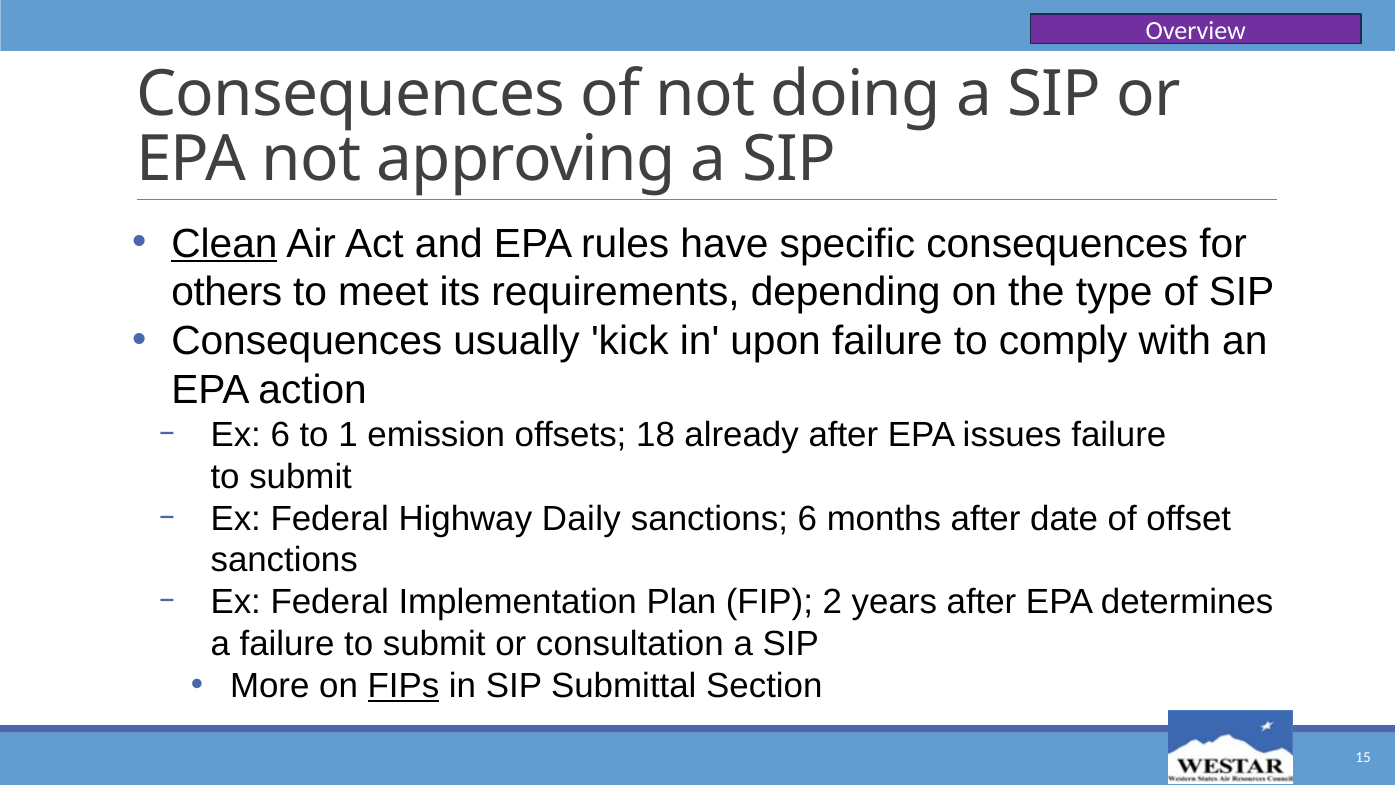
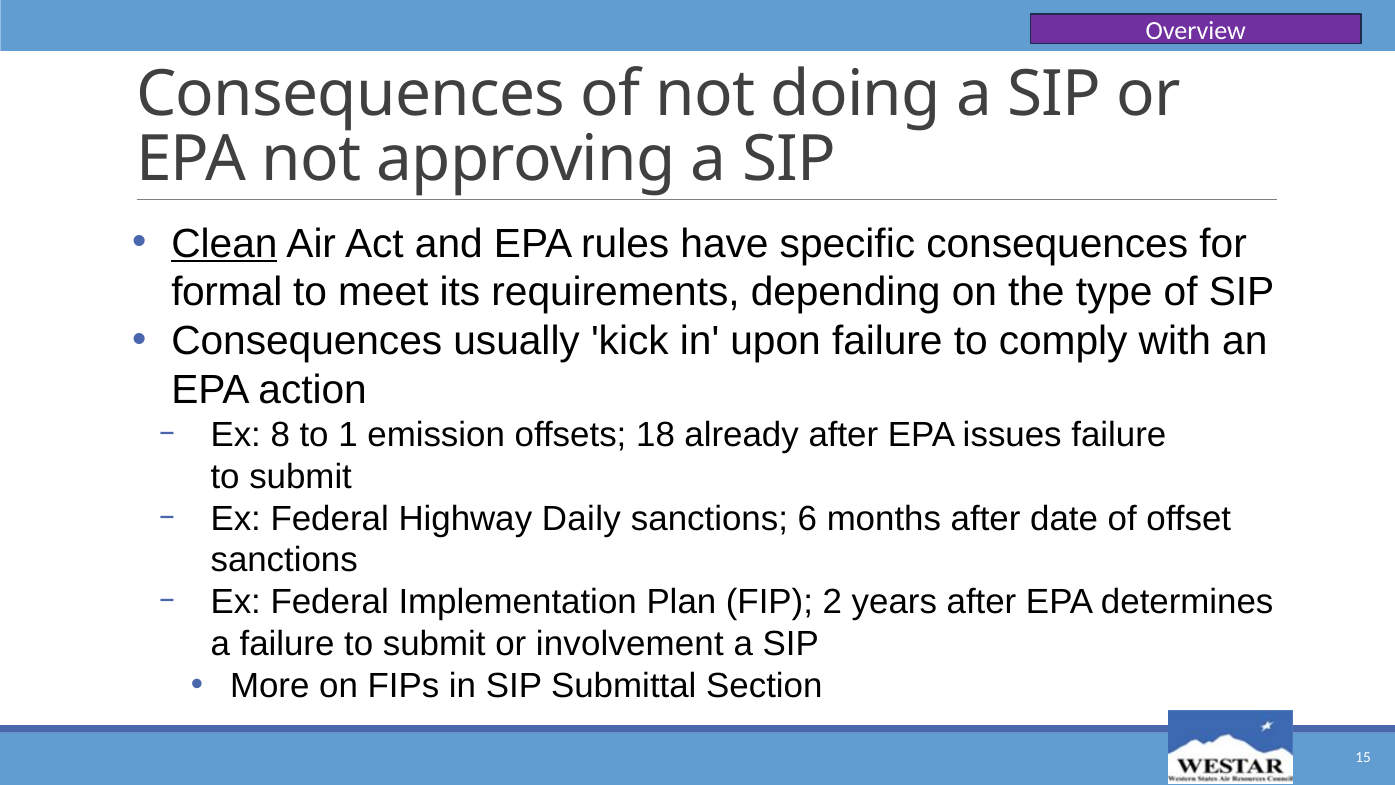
others: others -> formal
Ex 6: 6 -> 8
consultation: consultation -> involvement
FIPs underline: present -> none
